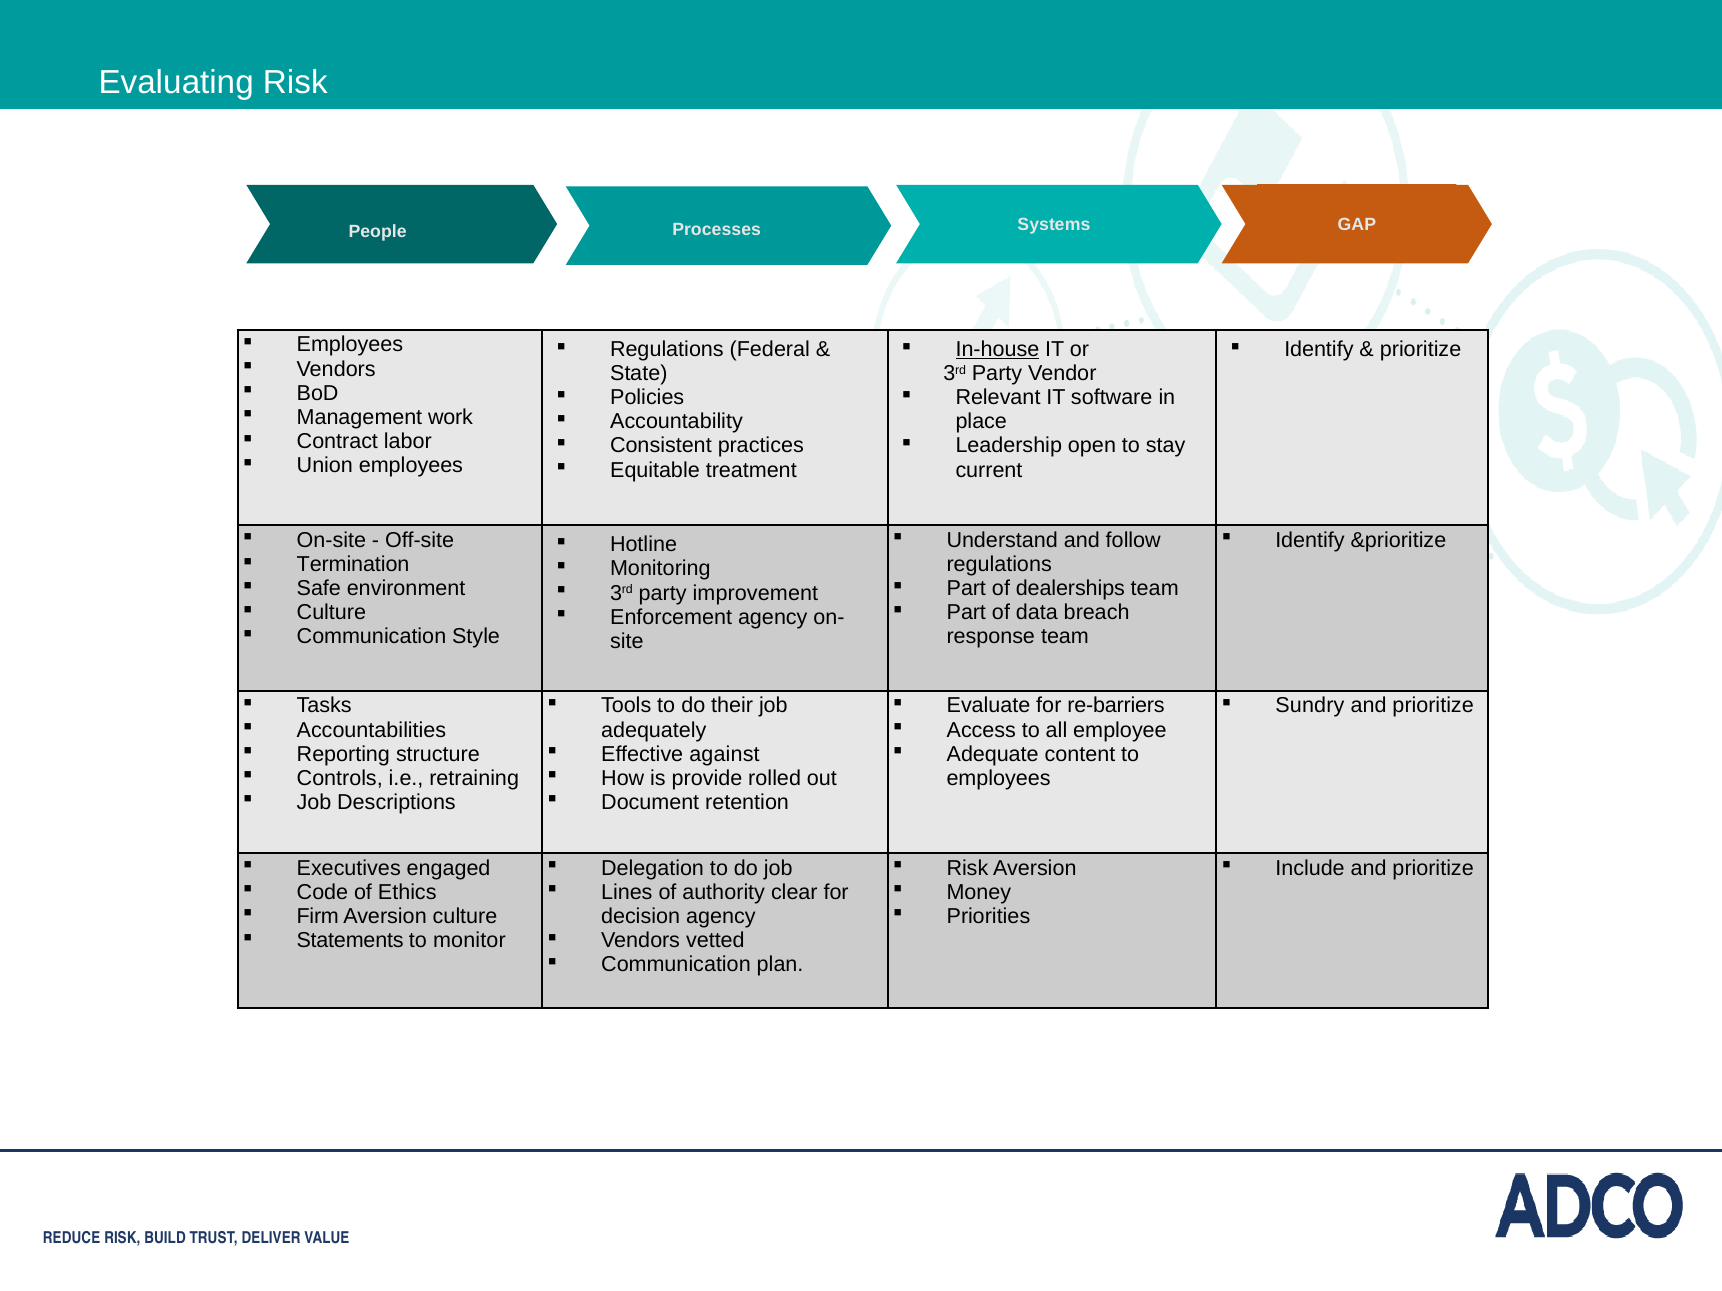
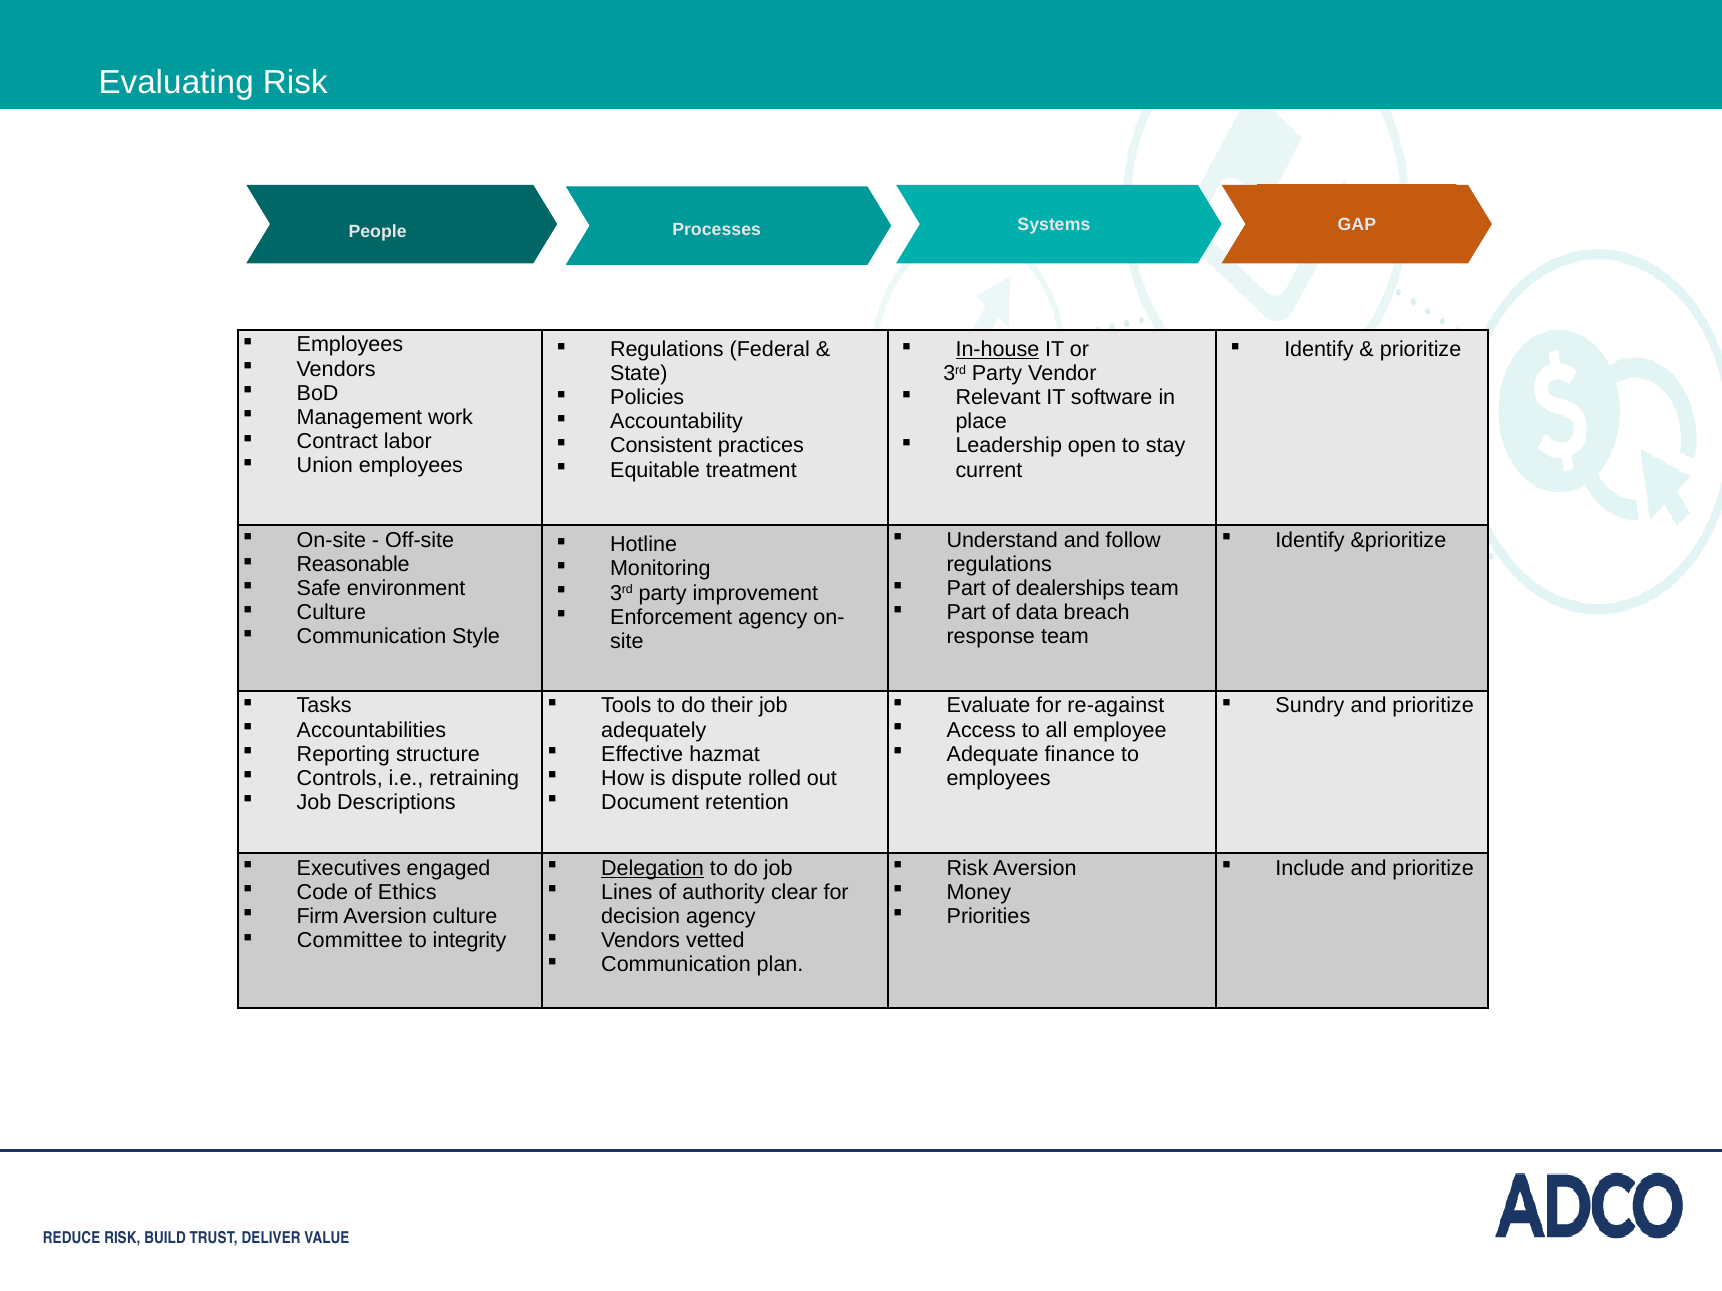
Termination: Termination -> Reasonable
re-barriers: re-barriers -> re-against
against: against -> hazmat
content: content -> finance
provide: provide -> dispute
Delegation underline: none -> present
Statements: Statements -> Committee
monitor: monitor -> integrity
